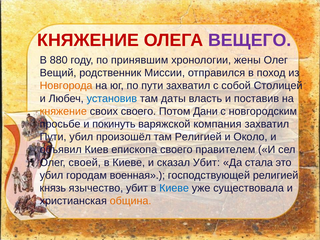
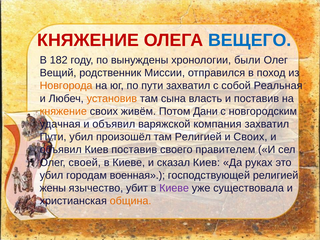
ВЕЩЕГО colour: purple -> blue
880: 880 -> 182
принявшим: принявшим -> вынуждены
жены: жены -> были
Столицей: Столицей -> Реальная
установив colour: blue -> orange
даты: даты -> сына
своих своего: своего -> живём
просьбе: просьбе -> удачная
покинуть at (114, 124): покинуть -> объявил
и Около: Около -> Своих
Киев епископа: епископа -> поставив
сказал Убит: Убит -> Киев
стала: стала -> руках
князь: князь -> жены
Киеве at (174, 188) colour: blue -> purple
